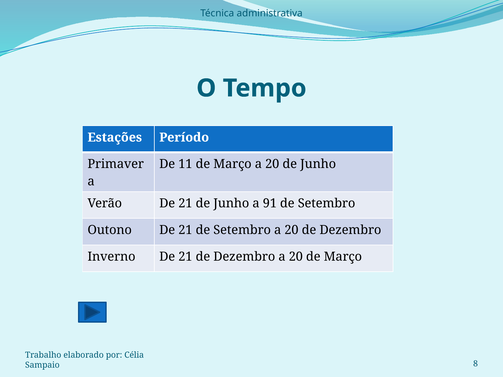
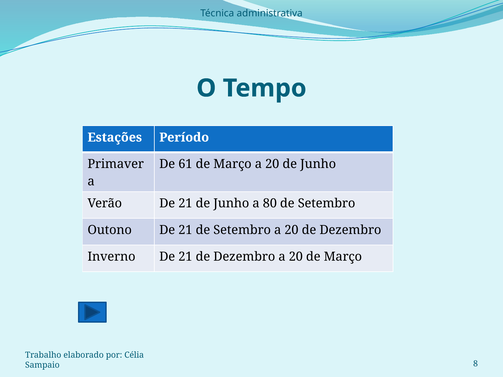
11: 11 -> 61
91: 91 -> 80
